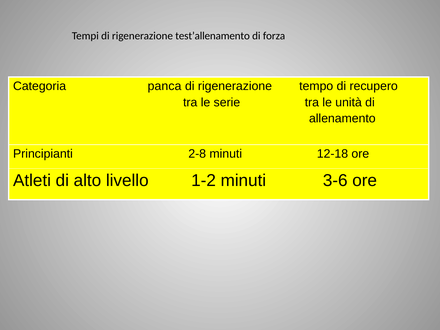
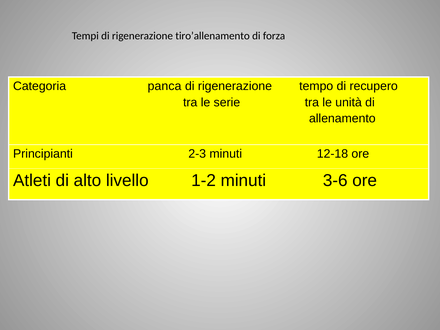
test’allenamento: test’allenamento -> tiro’allenamento
2-8: 2-8 -> 2-3
